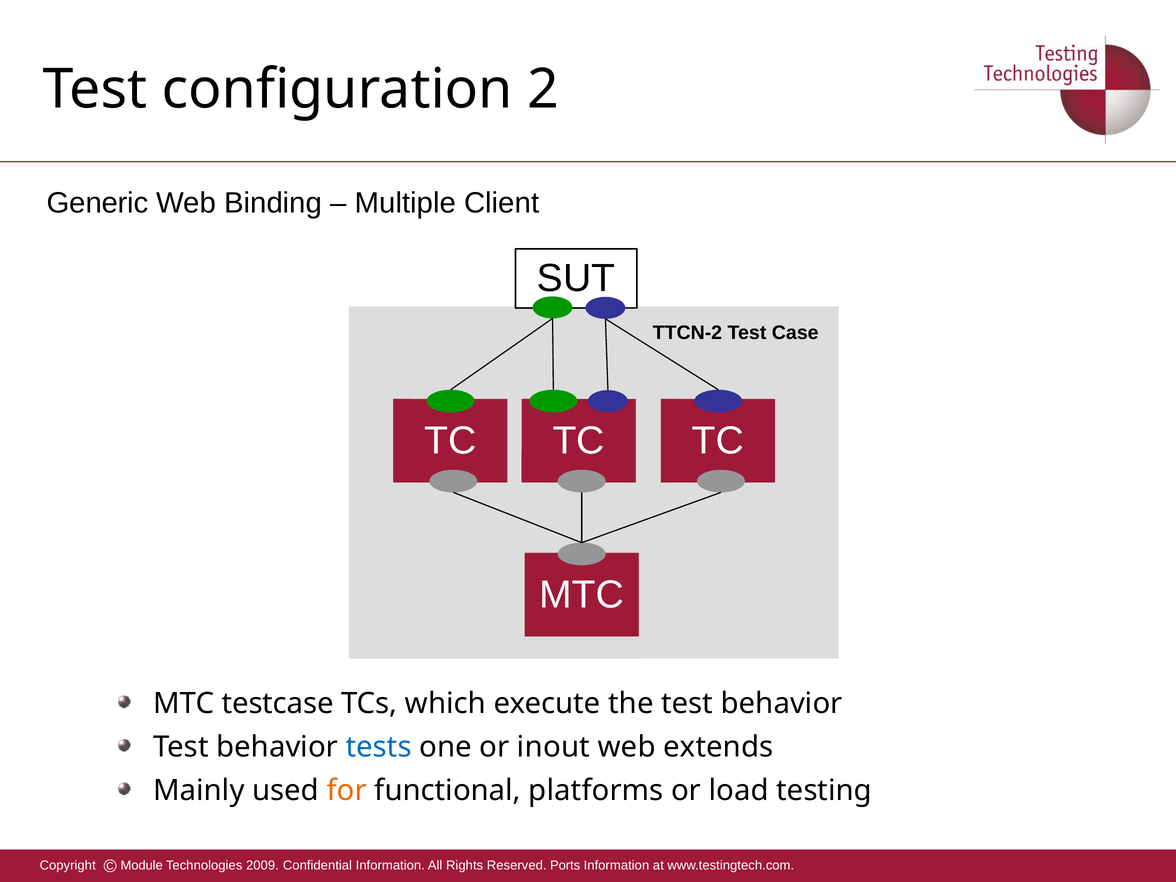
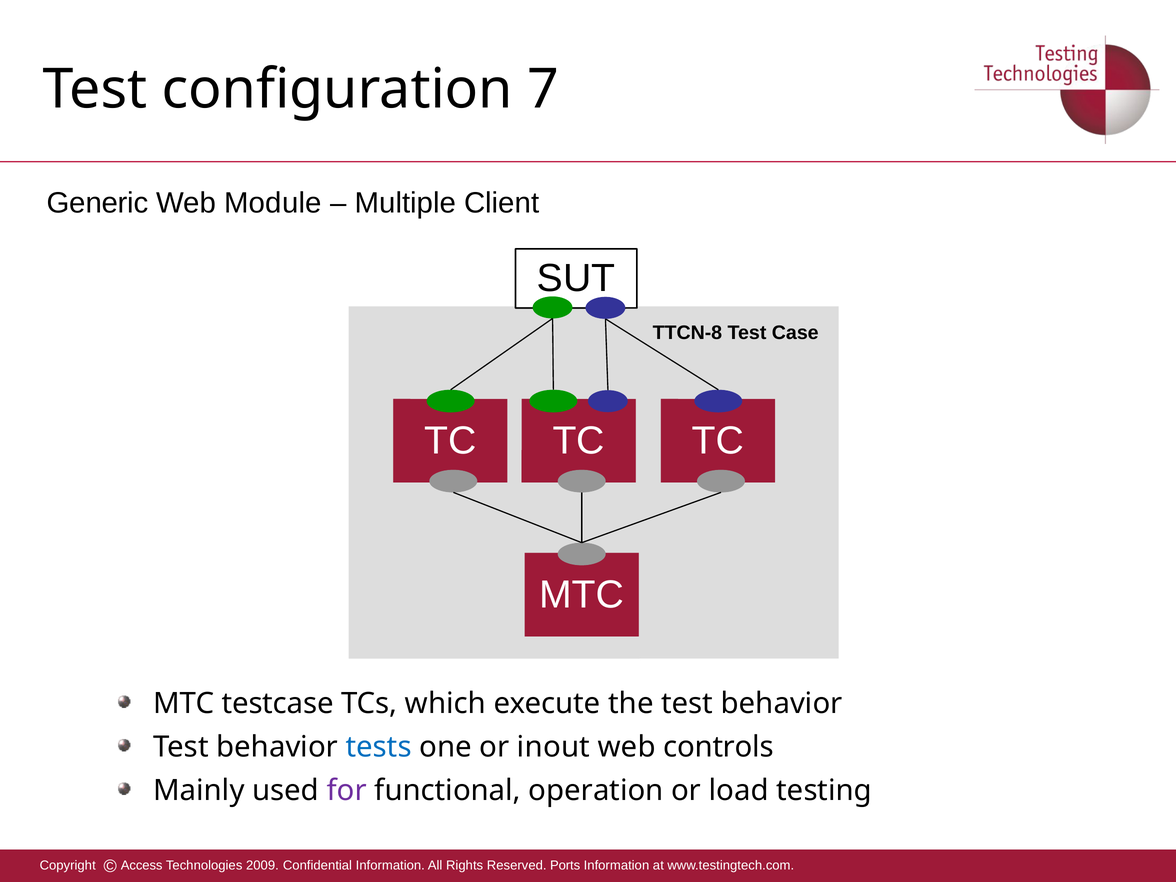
2: 2 -> 7
Binding: Binding -> Module
TTCN-2: TTCN-2 -> TTCN-8
extends: extends -> controls
for colour: orange -> purple
platforms: platforms -> operation
Module: Module -> Access
